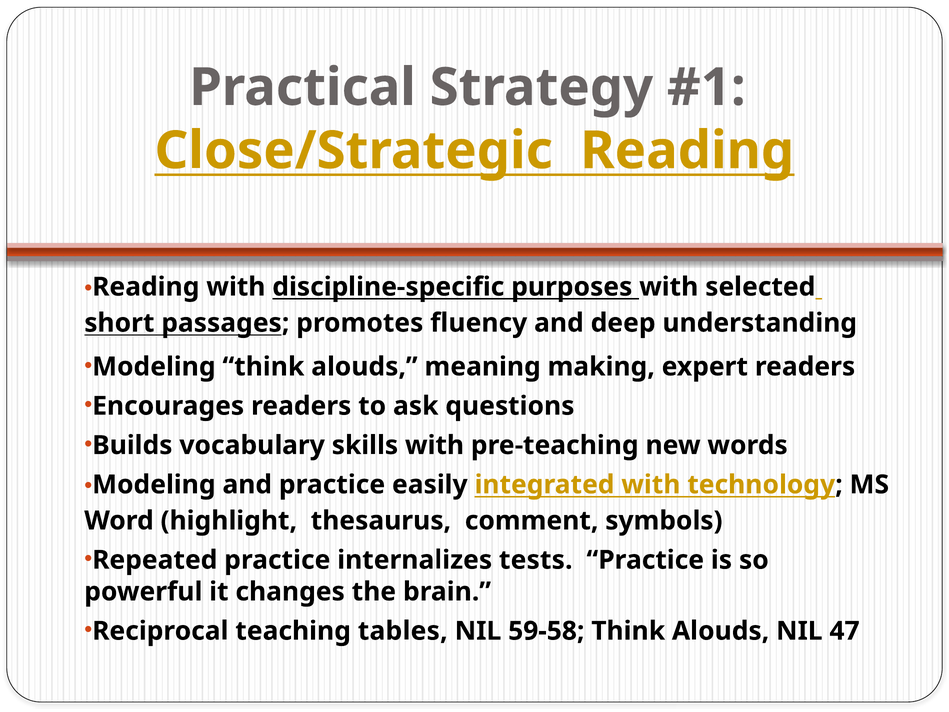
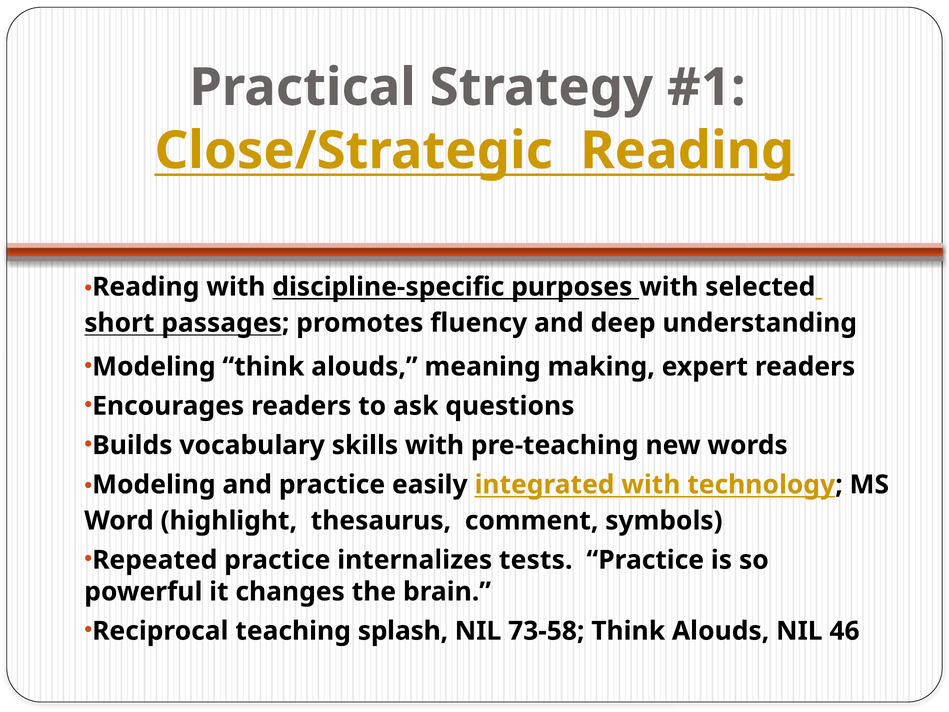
tables: tables -> splash
59-58: 59-58 -> 73-58
47: 47 -> 46
